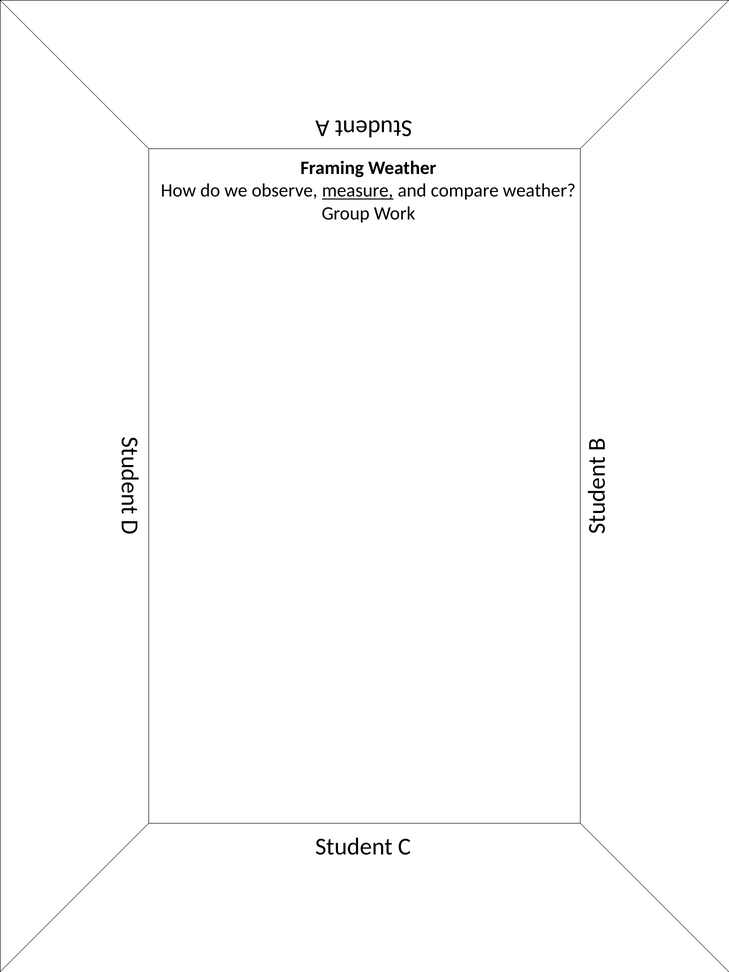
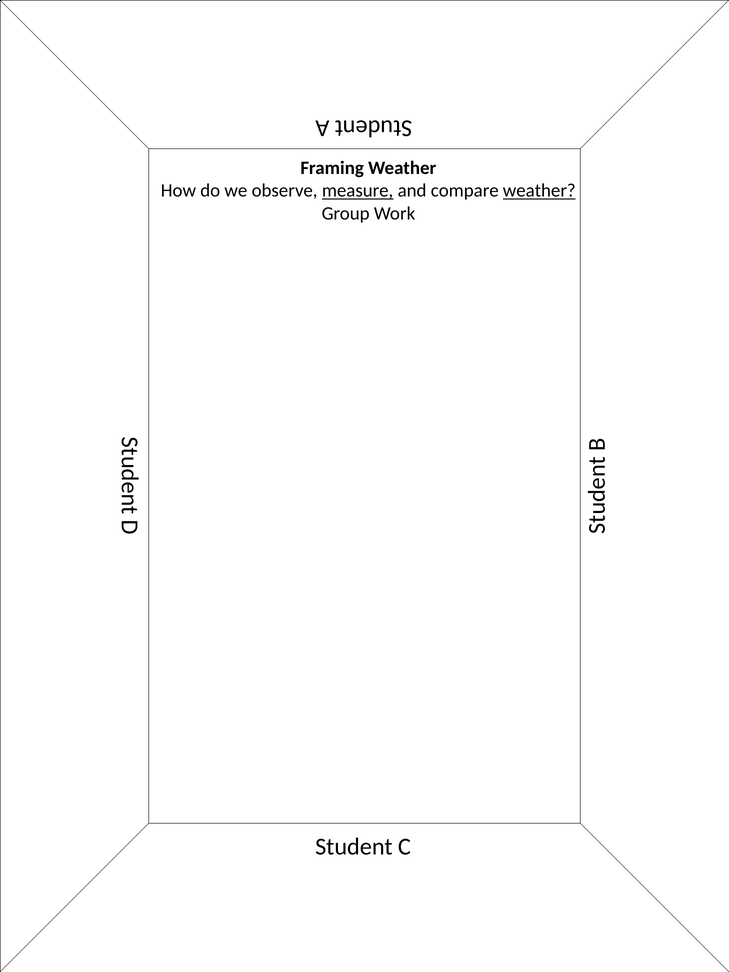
weather at (539, 191) underline: none -> present
